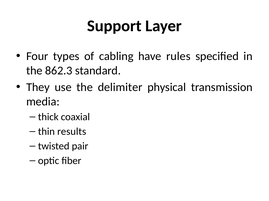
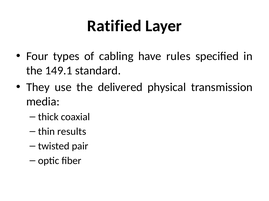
Support: Support -> Ratified
862.3: 862.3 -> 149.1
delimiter: delimiter -> delivered
